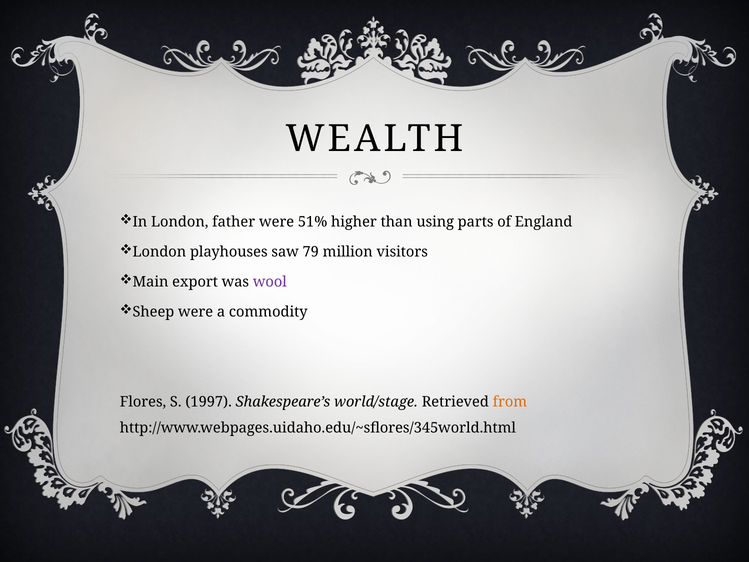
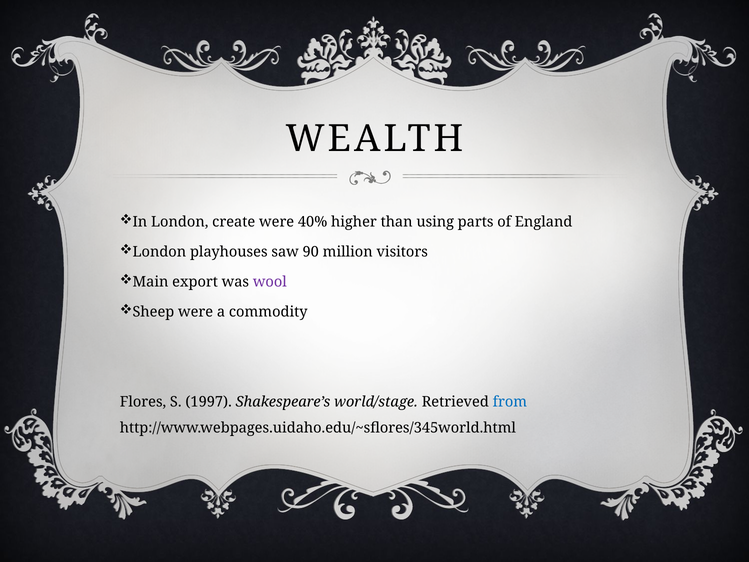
father: father -> create
51%: 51% -> 40%
79: 79 -> 90
from colour: orange -> blue
